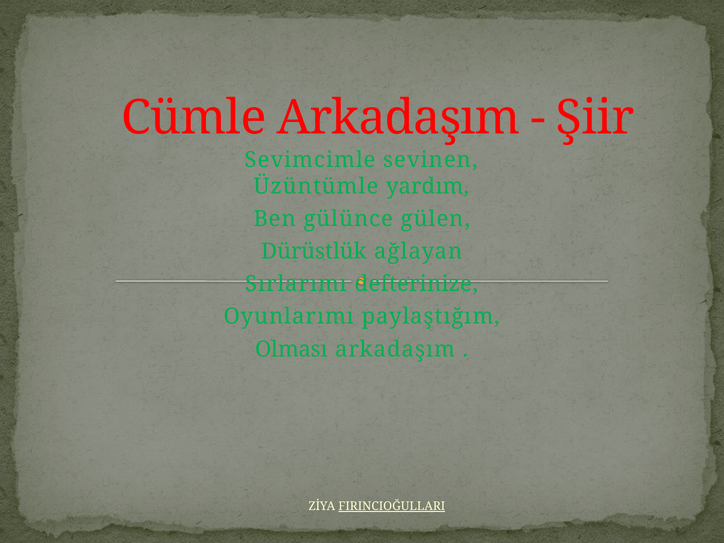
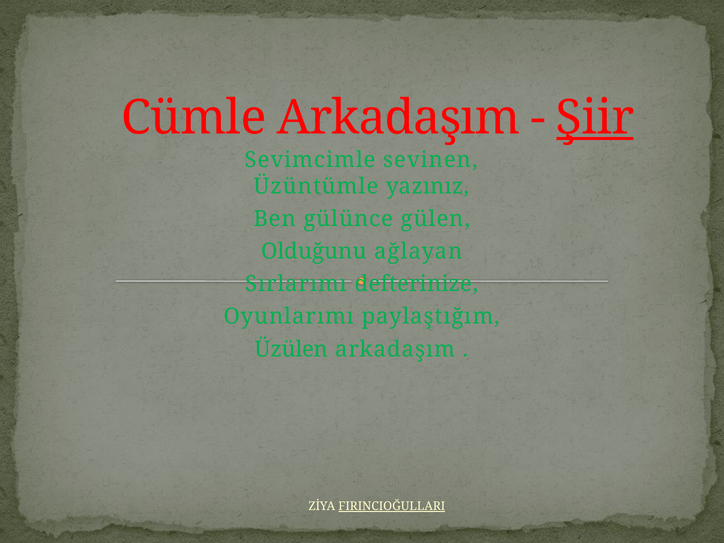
Şiir underline: none -> present
yardım: yardım -> yazınız
Dürüstlük: Dürüstlük -> Olduğunu
Olması: Olması -> Üzülen
